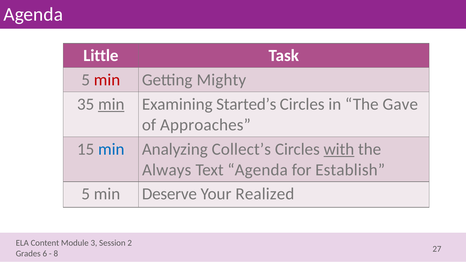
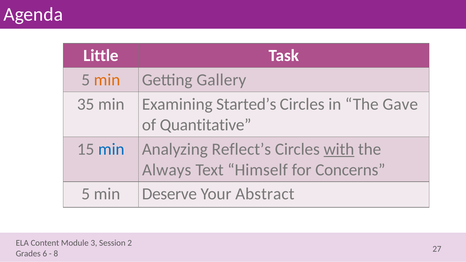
min at (107, 80) colour: red -> orange
Mighty: Mighty -> Gallery
min at (111, 104) underline: present -> none
Approaches: Approaches -> Quantitative
Collect’s: Collect’s -> Reflect’s
Text Agenda: Agenda -> Himself
Establish: Establish -> Concerns
Realized: Realized -> Abstract
